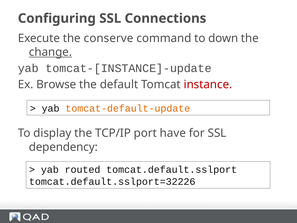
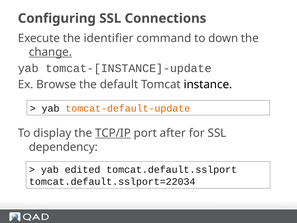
conserve: conserve -> identifier
instance colour: red -> black
TCP/IP underline: none -> present
have: have -> after
routed: routed -> edited
tomcat.default.sslport=32226: tomcat.default.sslport=32226 -> tomcat.default.sslport=22034
